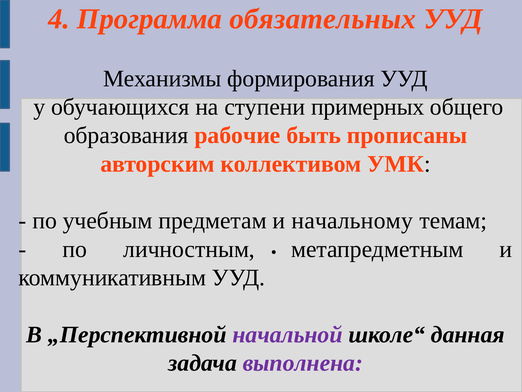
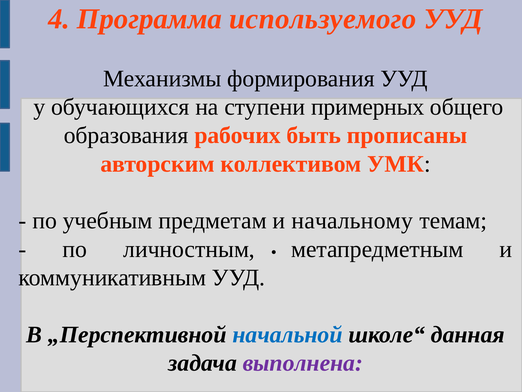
обязательных: обязательных -> используемого
рабочие: рабочие -> рабочих
начальной colour: purple -> blue
